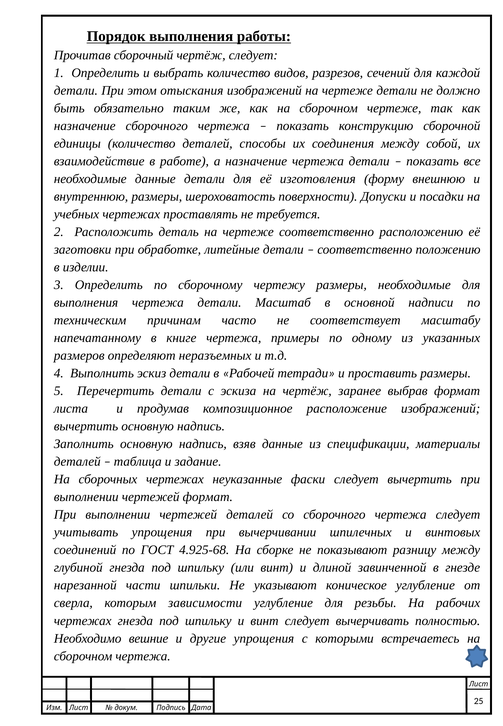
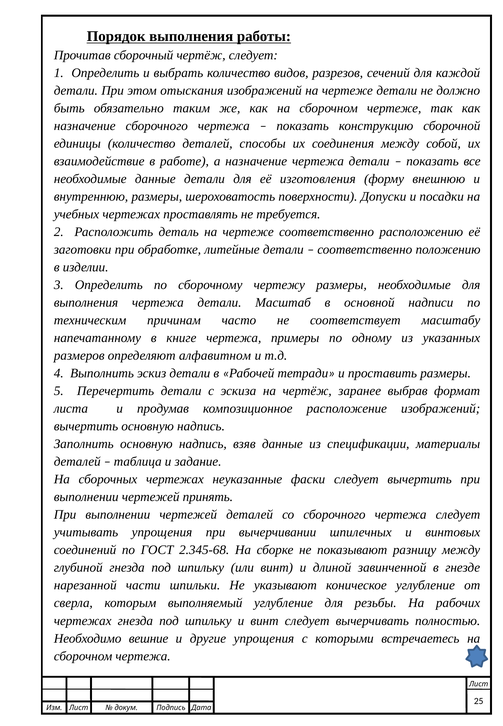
неразъемных: неразъемных -> алфавитном
чертежей формат: формат -> принять
4.925-68: 4.925-68 -> 2.345-68
зависимости: зависимости -> выполняемый
